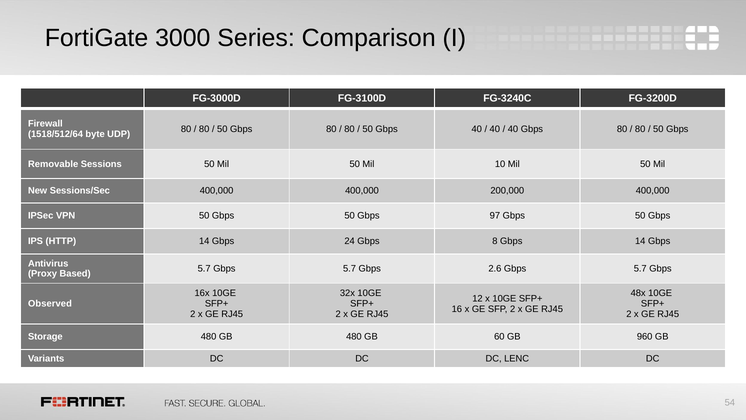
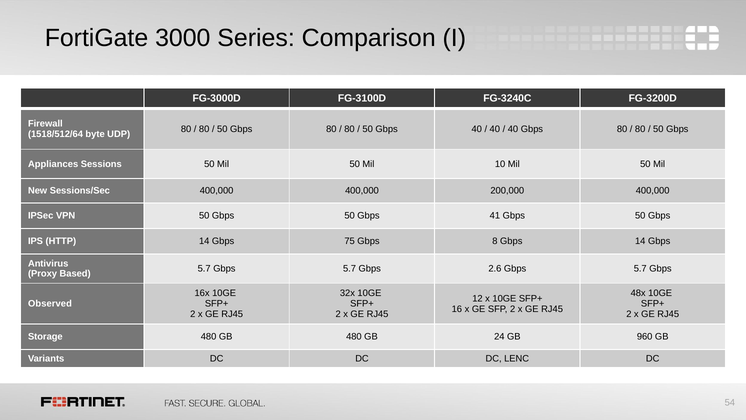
Removable: Removable -> Appliances
97: 97 -> 41
24: 24 -> 75
60: 60 -> 24
